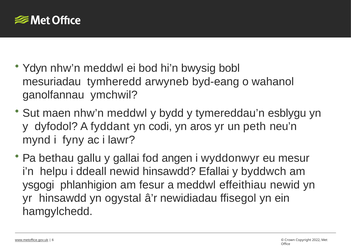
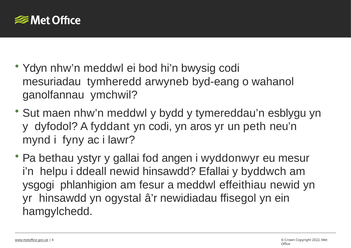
bwysig bobl: bobl -> codi
gallu: gallu -> ystyr
